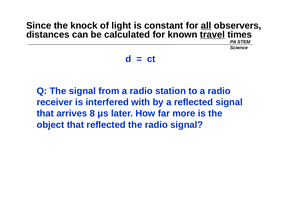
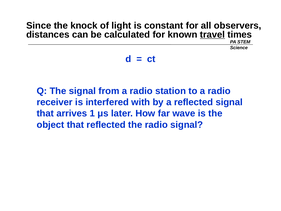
all underline: present -> none
8: 8 -> 1
more: more -> wave
